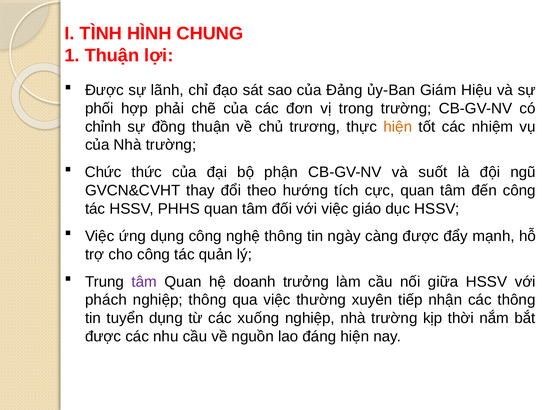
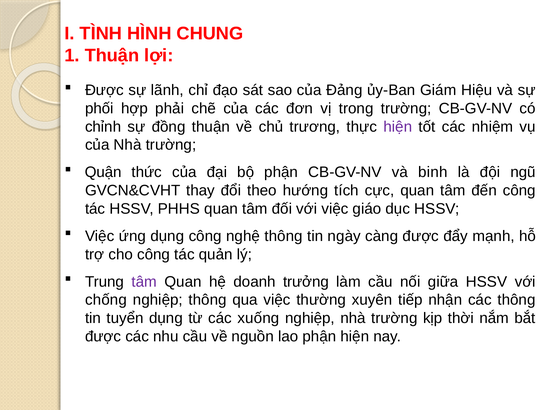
hiện at (398, 127) colour: orange -> purple
Chức: Chức -> Quận
suốt: suốt -> binh
phách: phách -> chống
lao đáng: đáng -> phận
